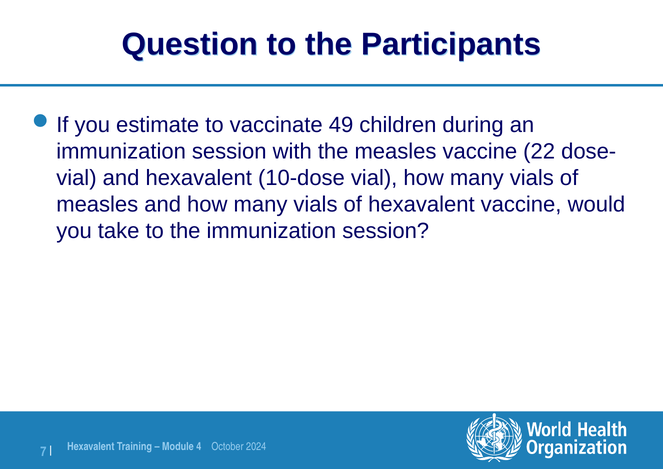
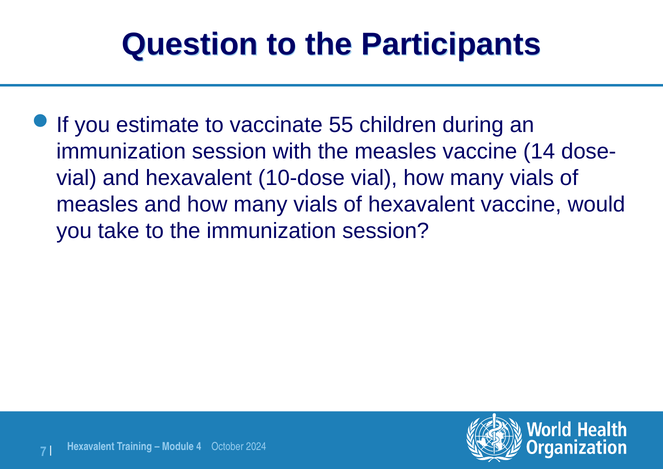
49: 49 -> 55
22: 22 -> 14
